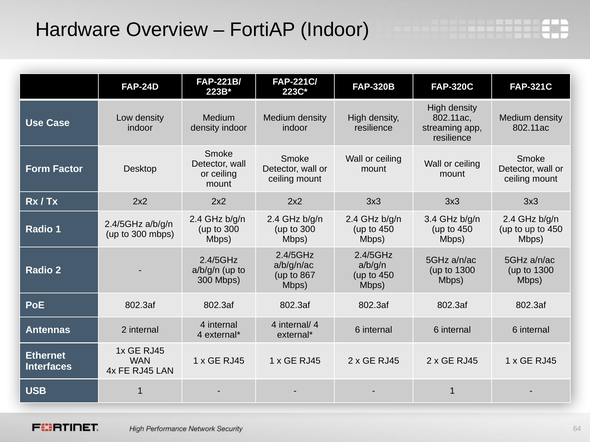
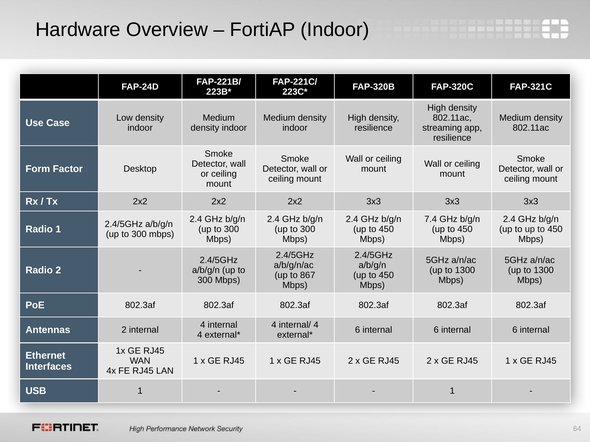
3.4: 3.4 -> 7.4
